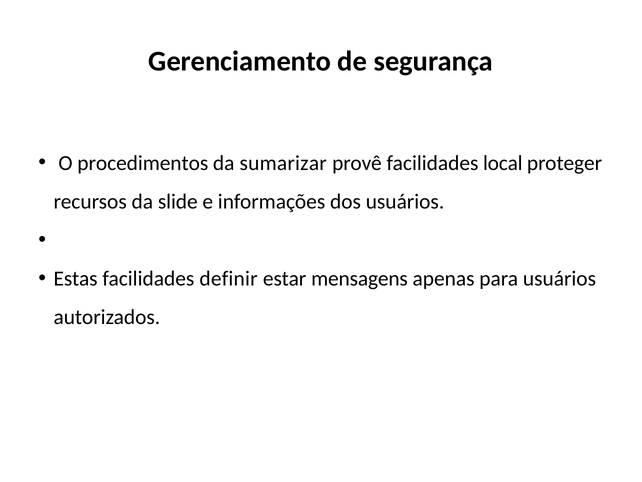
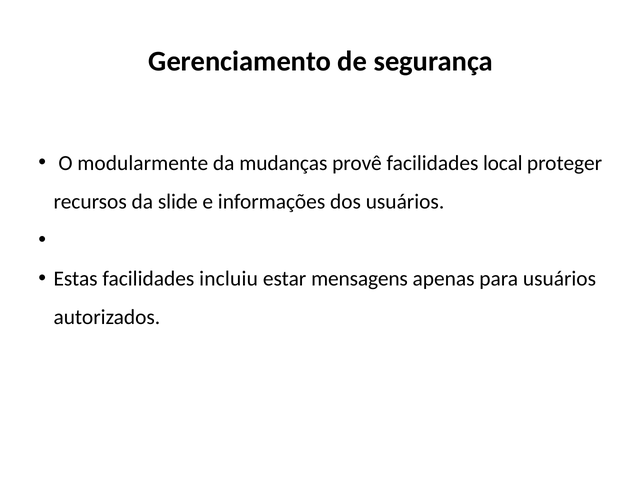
procedimentos: procedimentos -> modularmente
sumarizar: sumarizar -> mudanças
definir: definir -> incluiu
